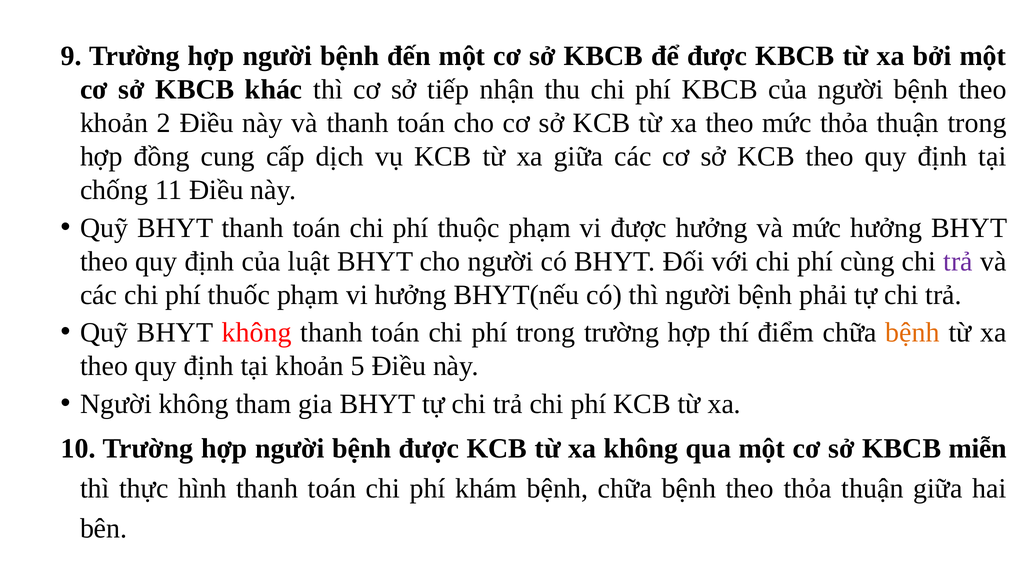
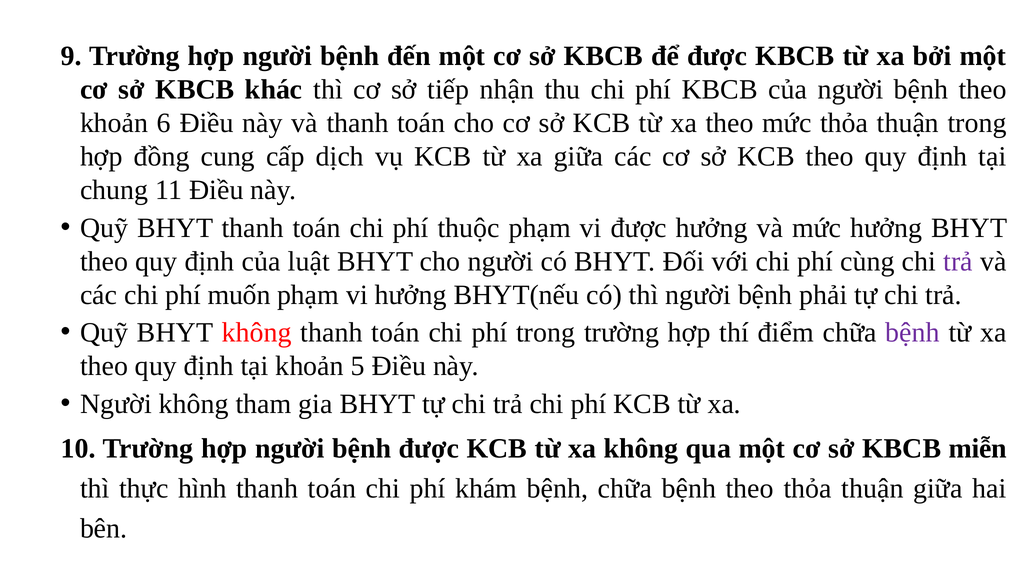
2: 2 -> 6
chống: chống -> chung
thuốc: thuốc -> muốn
bệnh at (913, 333) colour: orange -> purple
